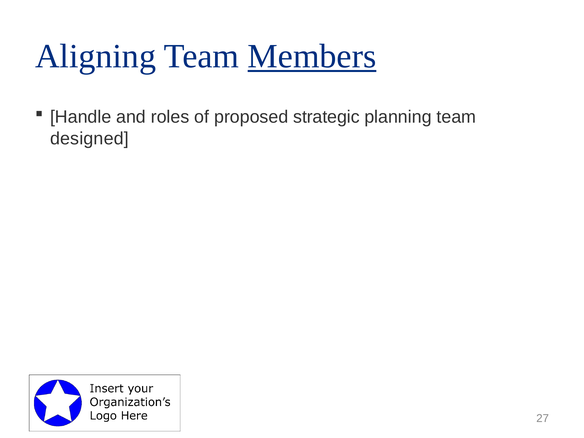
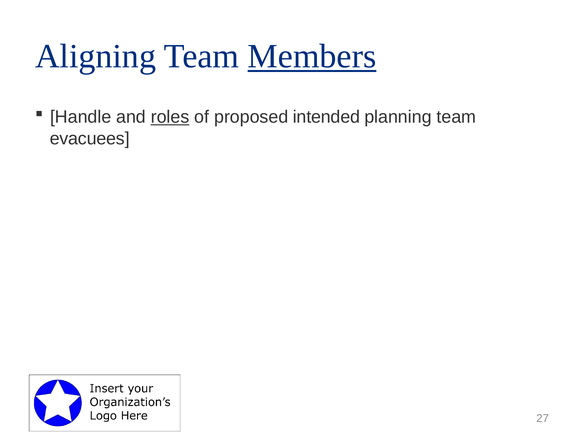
roles underline: none -> present
strategic: strategic -> intended
designed: designed -> evacuees
